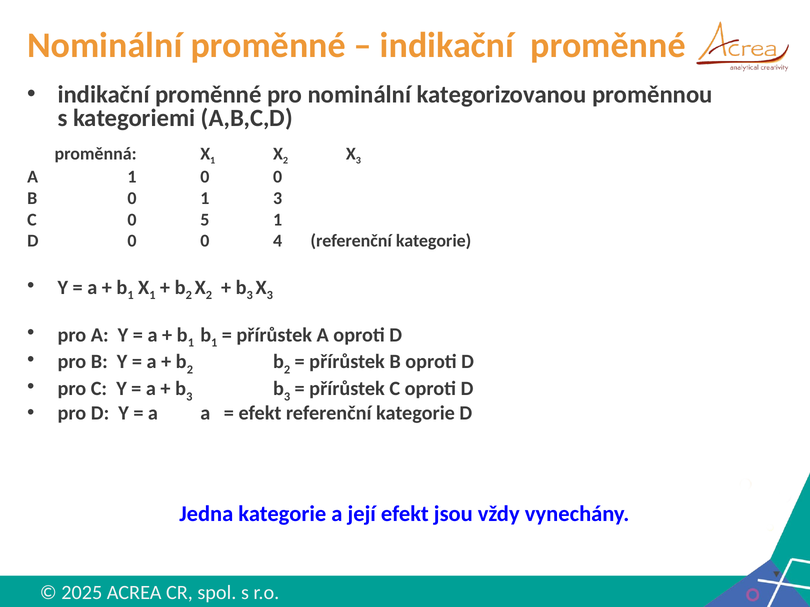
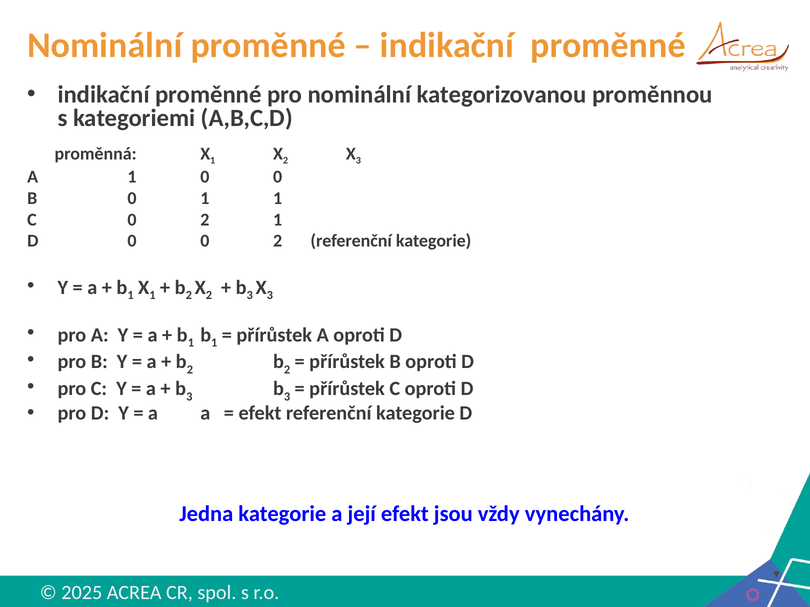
1 3: 3 -> 1
C 0 5: 5 -> 2
0 0 4: 4 -> 2
